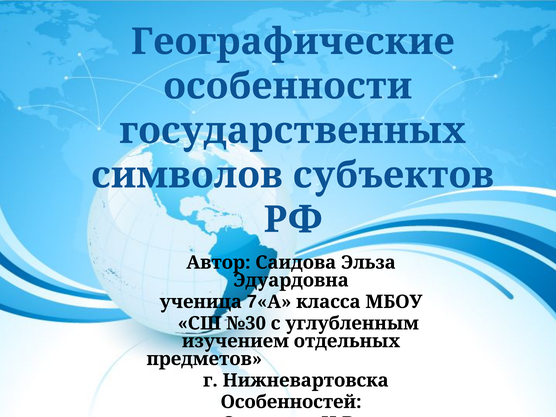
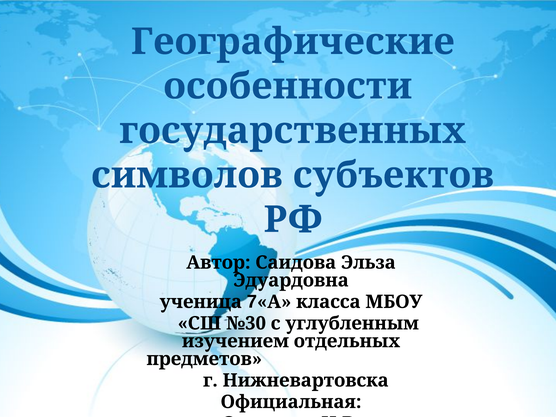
Особенностей: Особенностей -> Официальная
